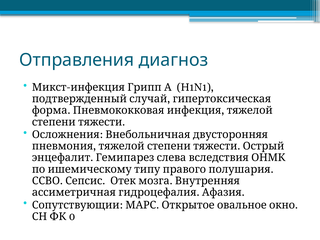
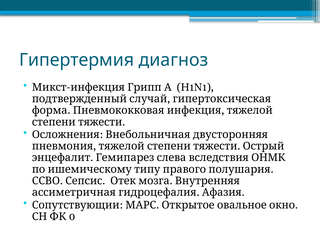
Отправления: Отправления -> Гипертермия
